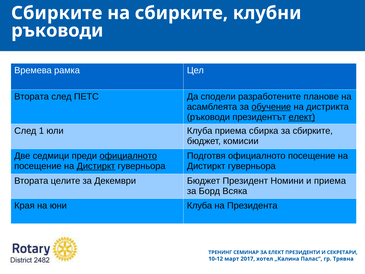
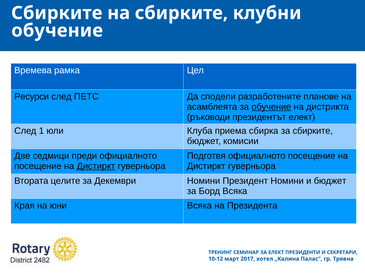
ръководи at (57, 31): ръководи -> обучение
Втората at (32, 97): Втората -> Ресурси
елект at (302, 117) underline: present -> none
официалното at (128, 156) underline: present -> none
Декември Бюджет: Бюджет -> Номини
и приема: приема -> бюджет
юни Клуба: Клуба -> Всяка
